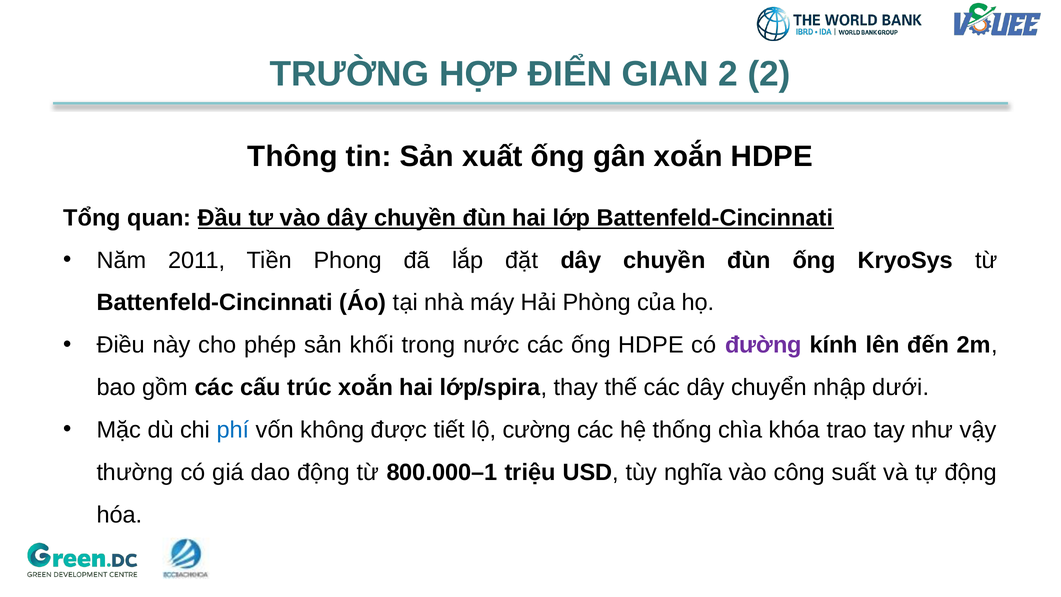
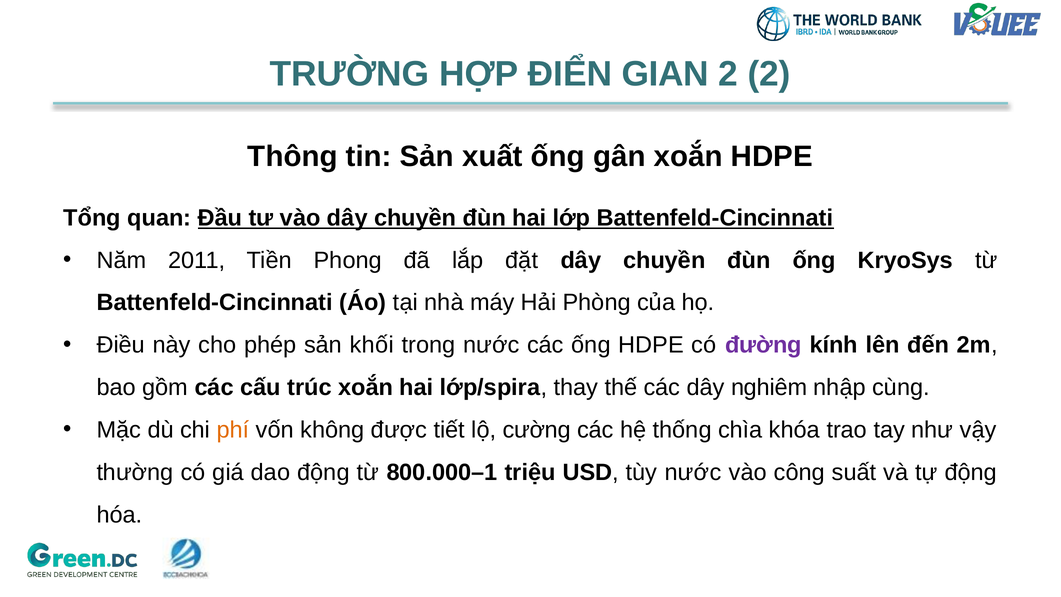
chuyển: chuyển -> nghiêm
dưới: dưới -> cùng
phí colour: blue -> orange
tùy nghĩa: nghĩa -> nước
